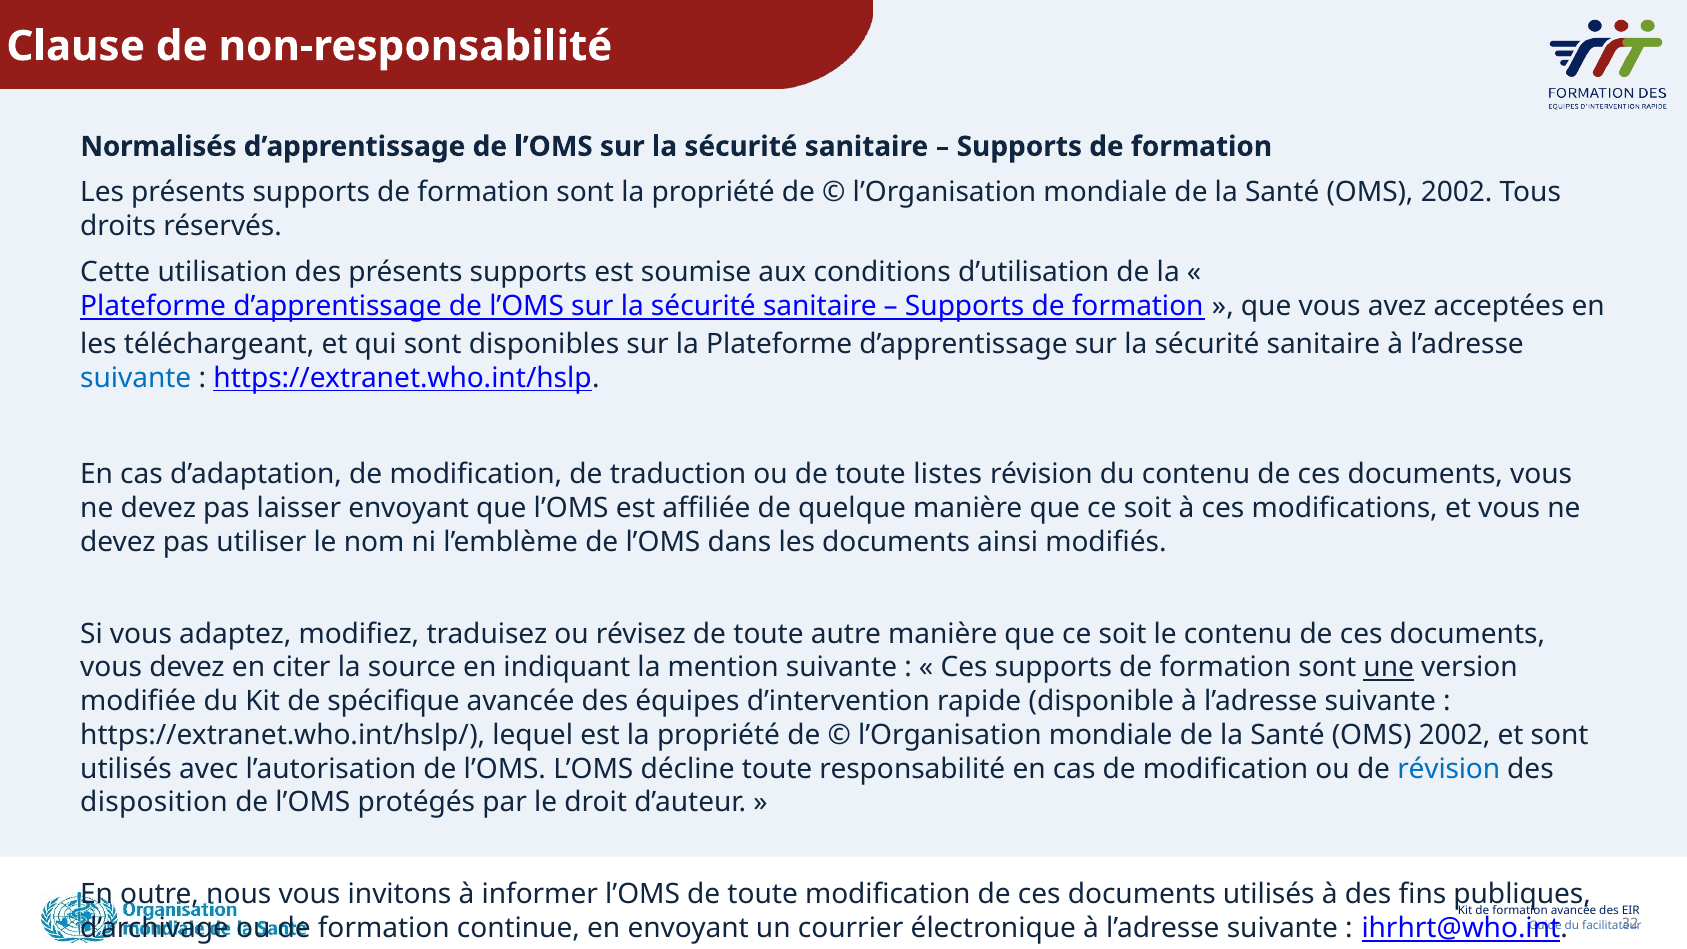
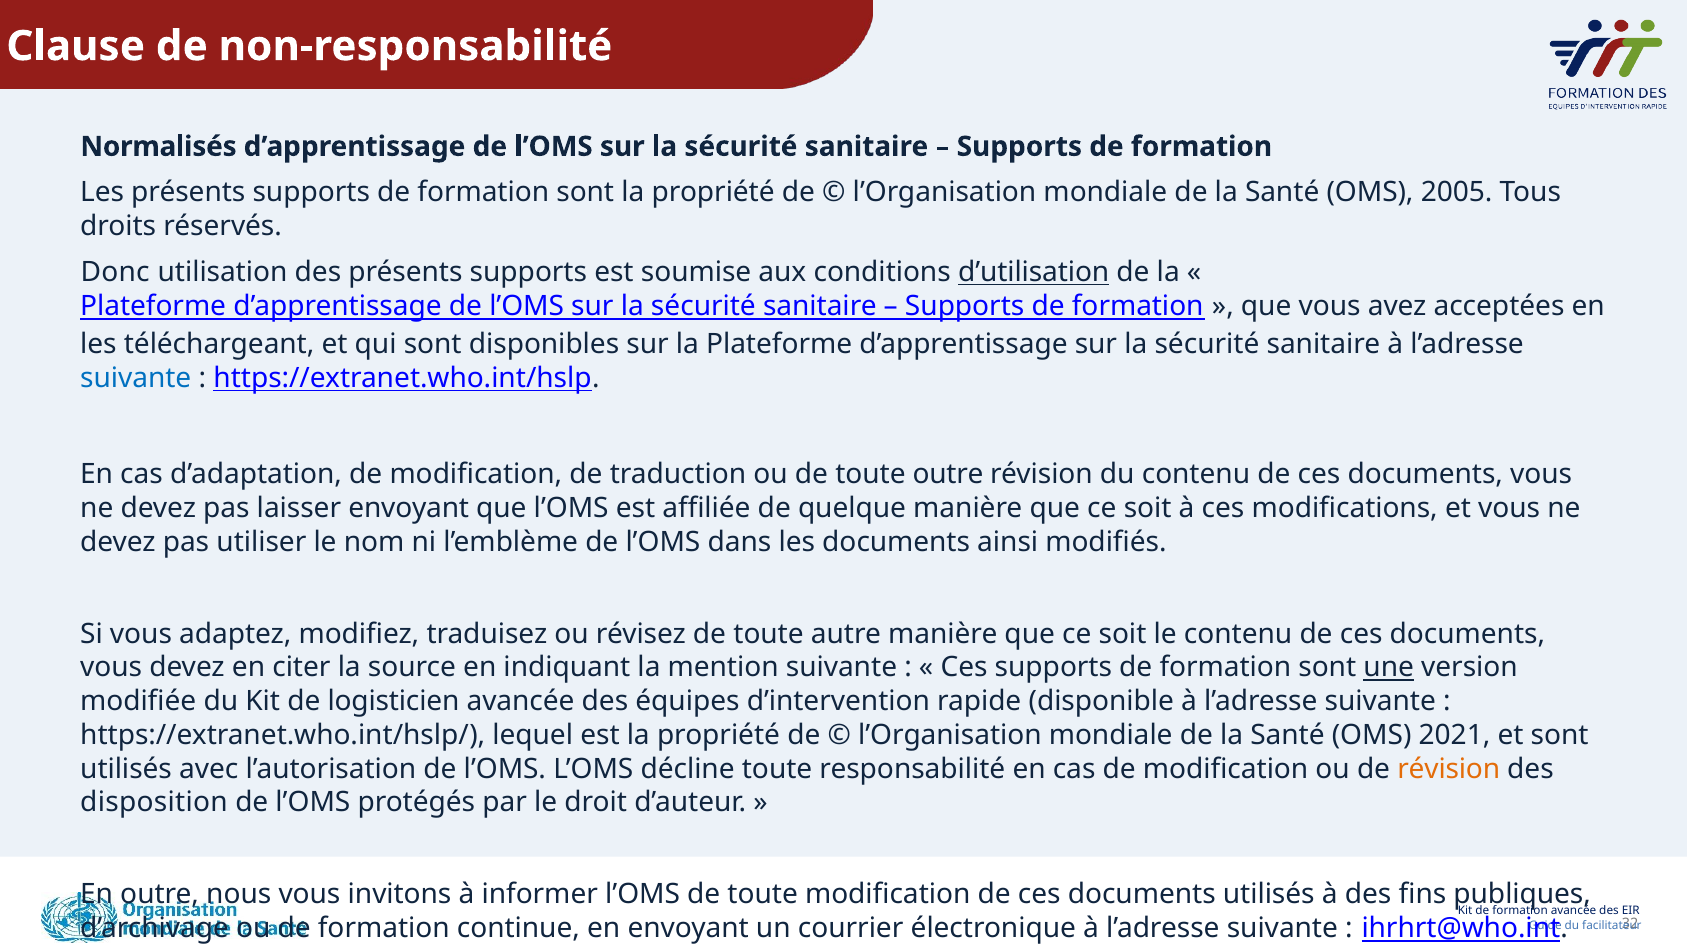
2002 at (1457, 193): 2002 -> 2005
Cette: Cette -> Donc
d’utilisation underline: none -> present
toute listes: listes -> outre
spécifique: spécifique -> logisticien
2002 at (1454, 735): 2002 -> 2021
révision at (1449, 769) colour: blue -> orange
